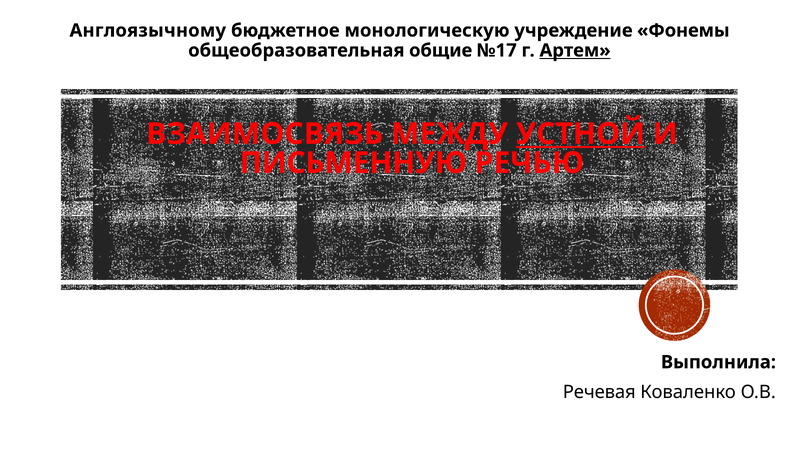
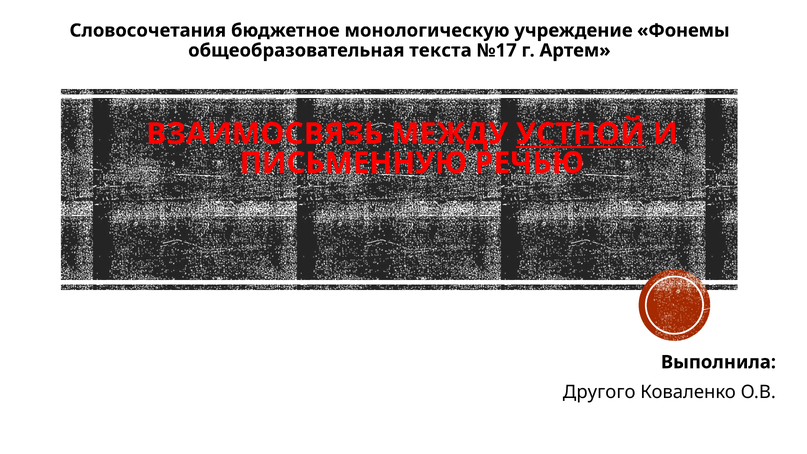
Англоязычному: Англоязычному -> Словосочетания
общие: общие -> текста
Артем underline: present -> none
Речевая: Речевая -> Другого
